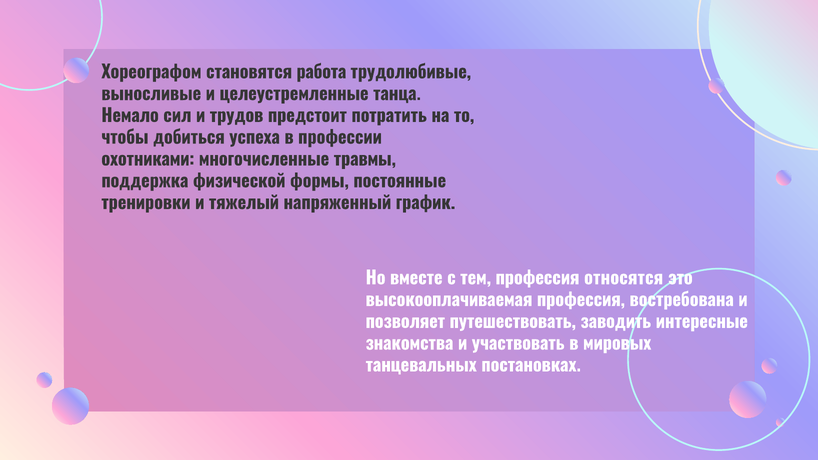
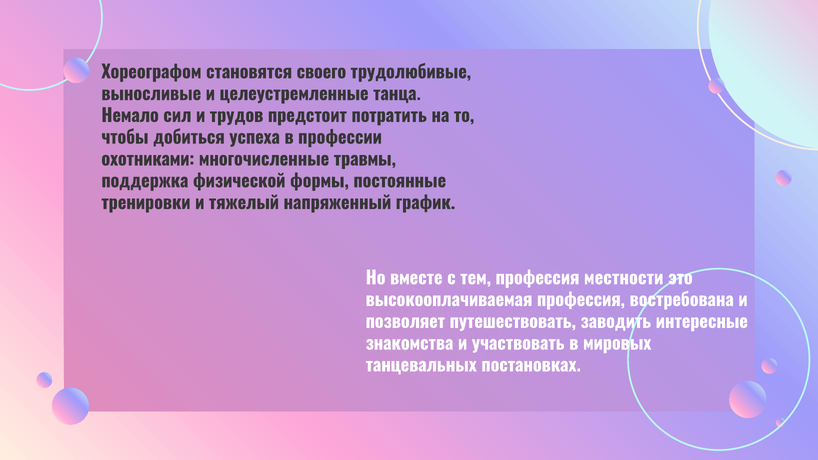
работа: работа -> своего
относятся: относятся -> местности
